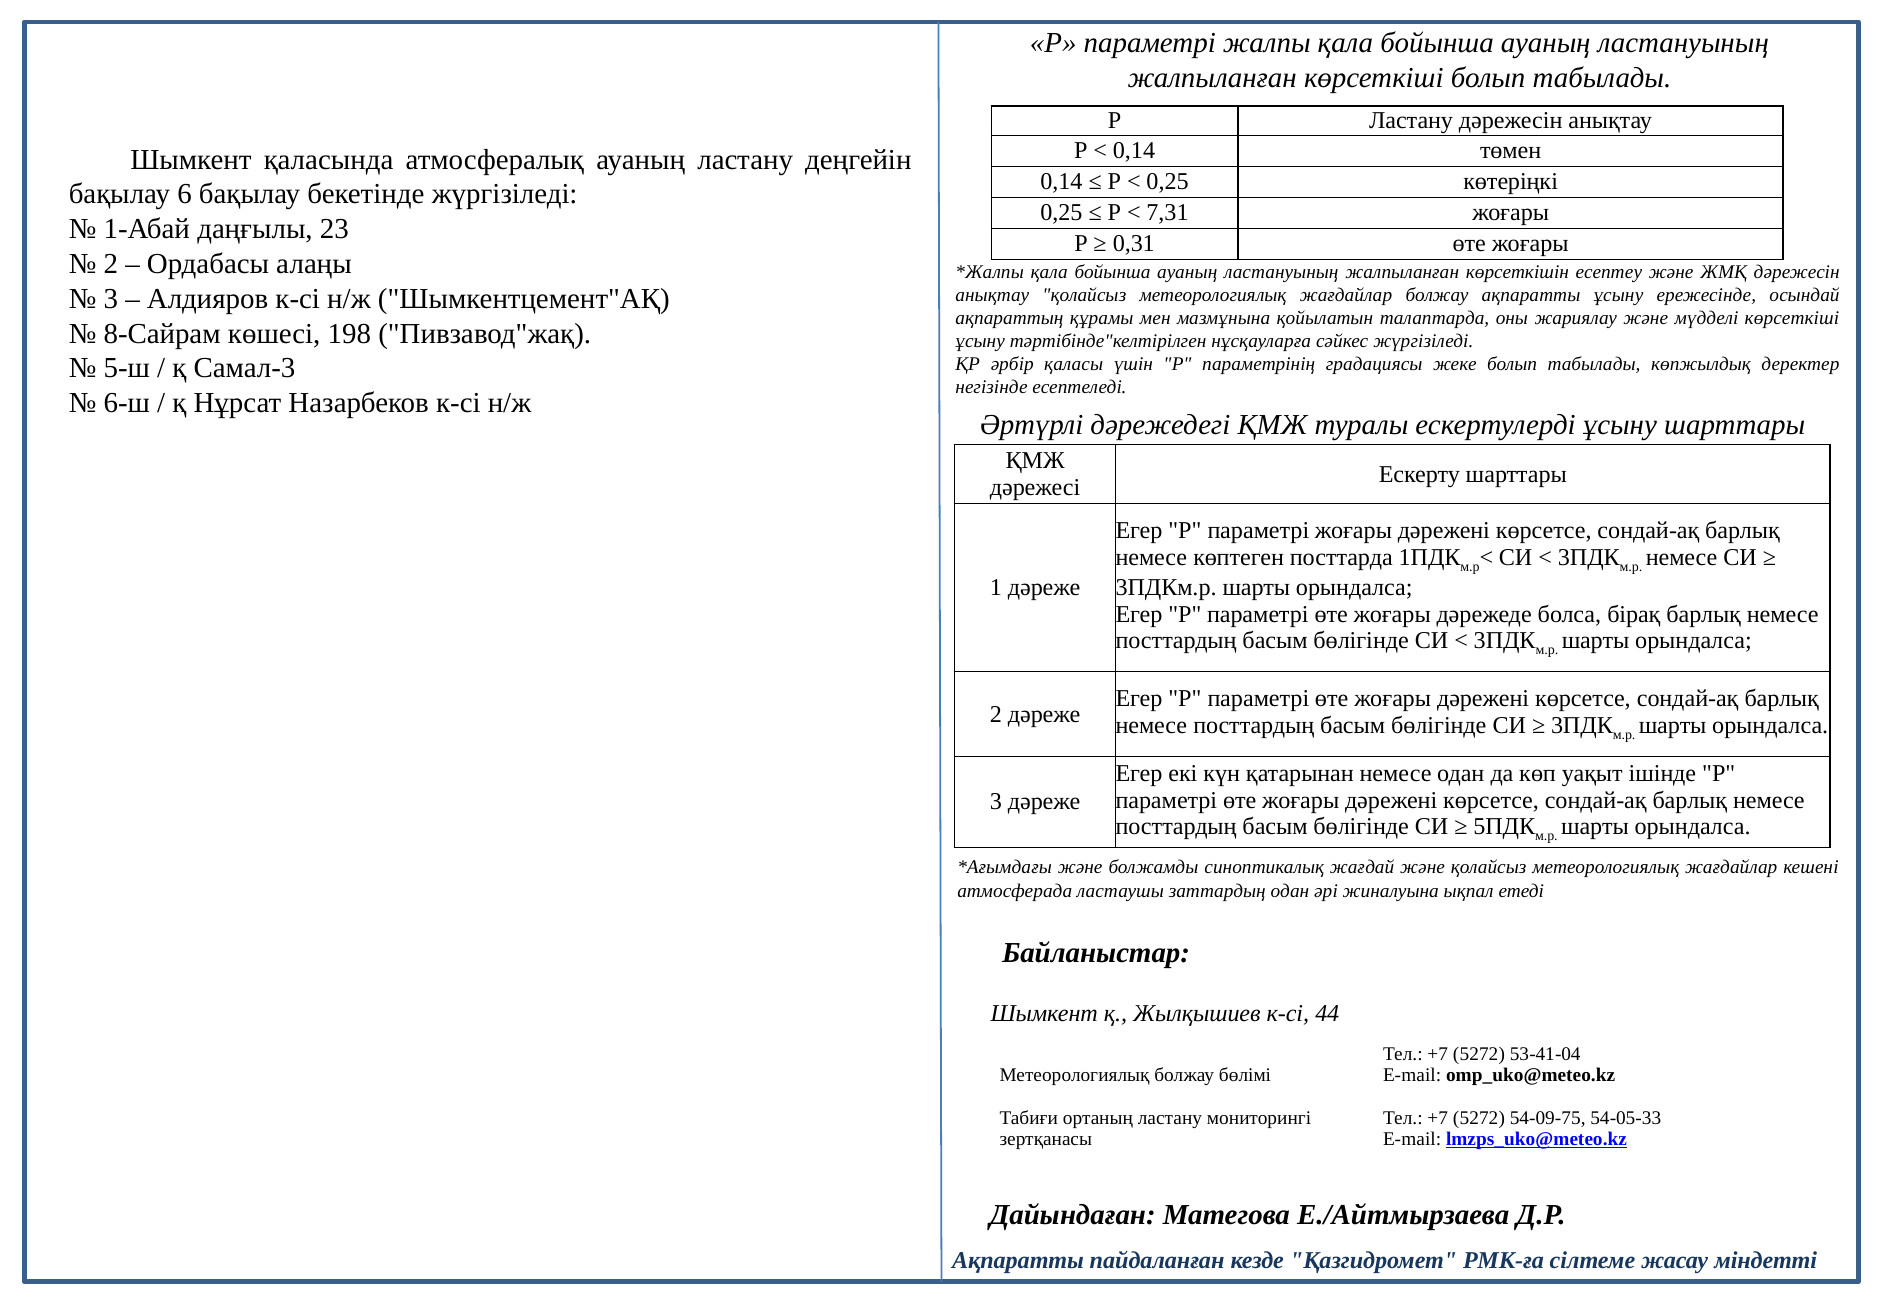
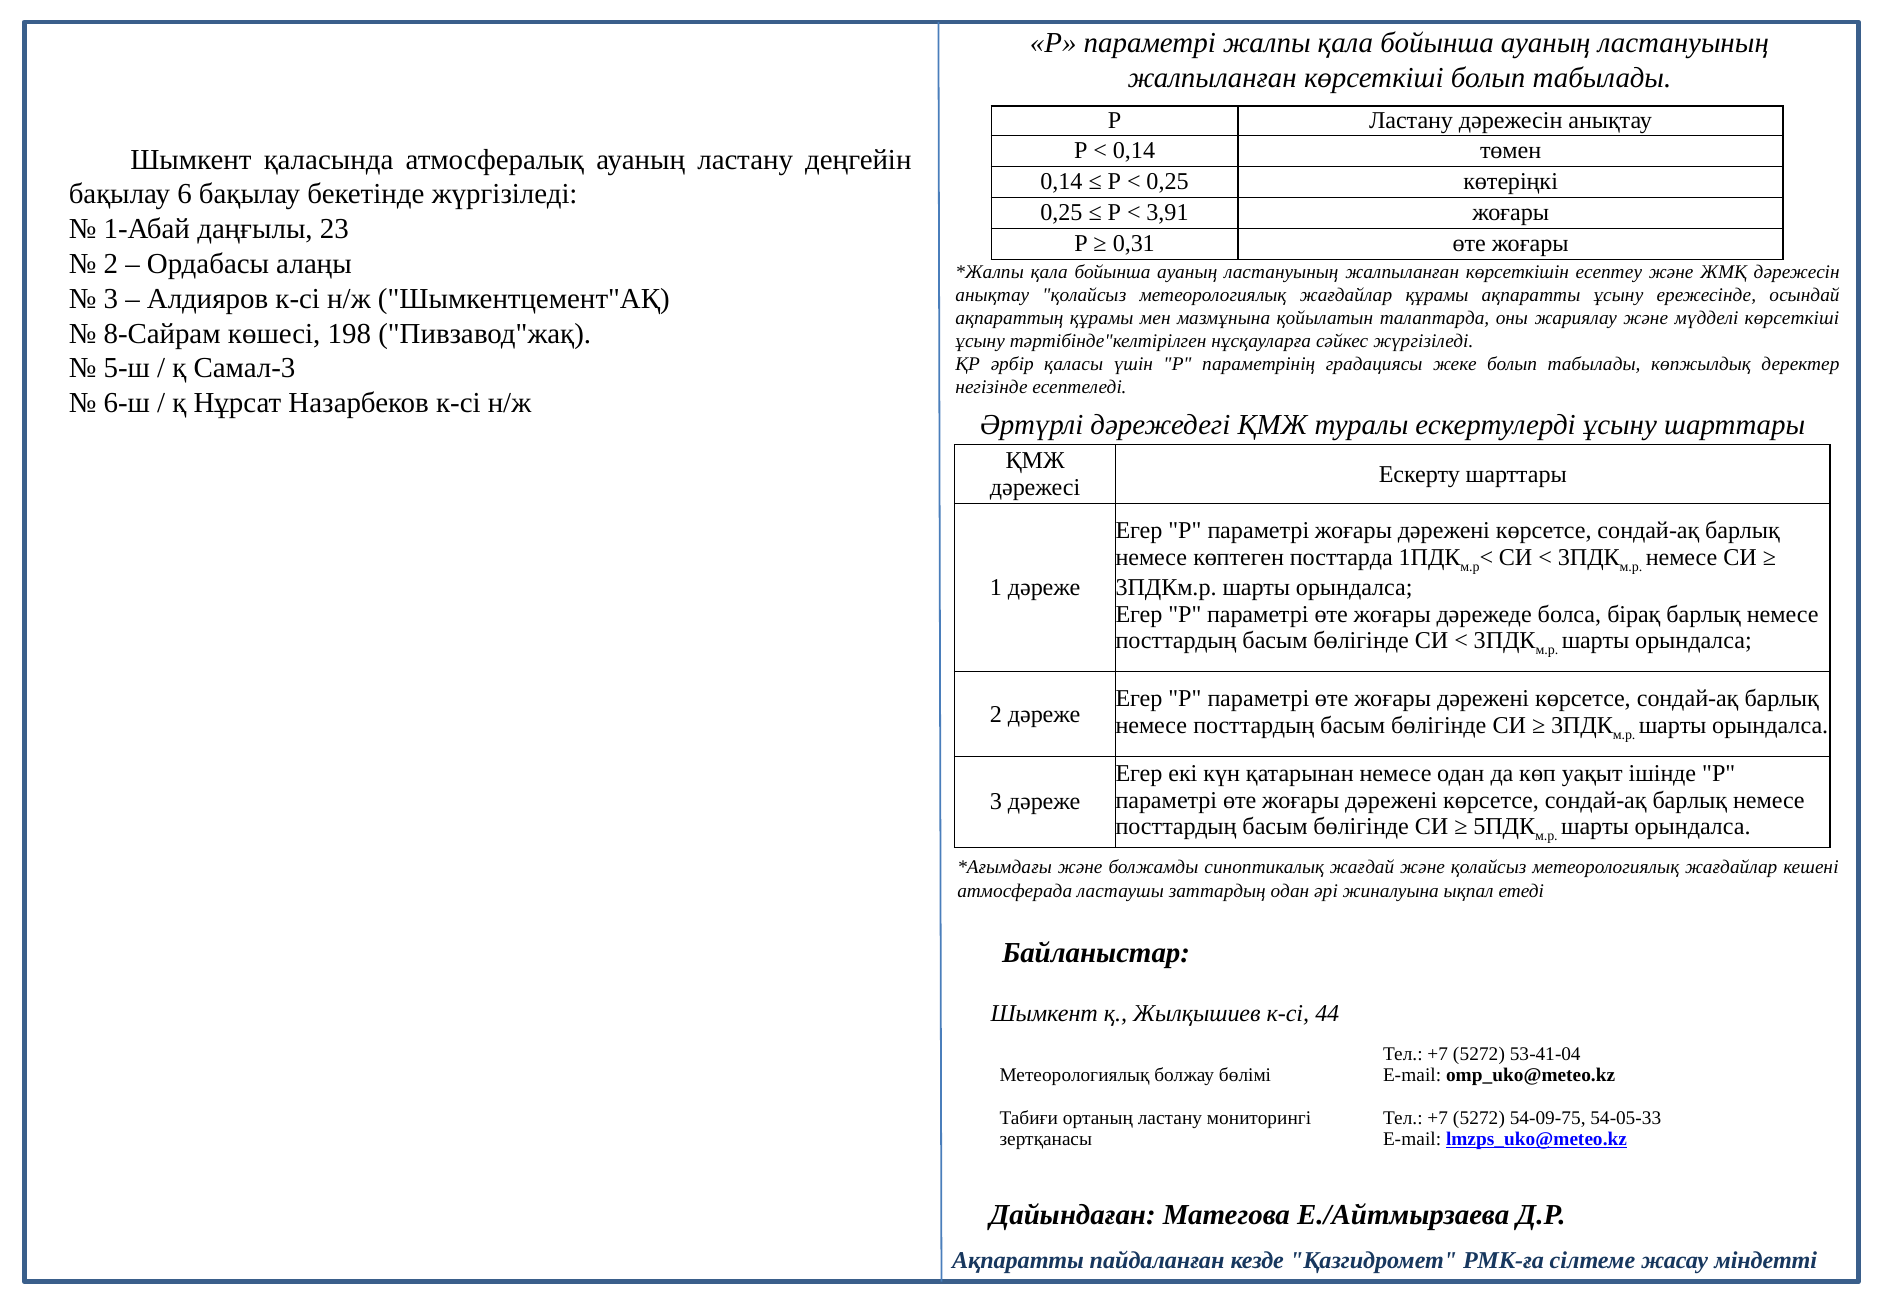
7,31: 7,31 -> 3,91
жағдайлар болжау: болжау -> құрамы
